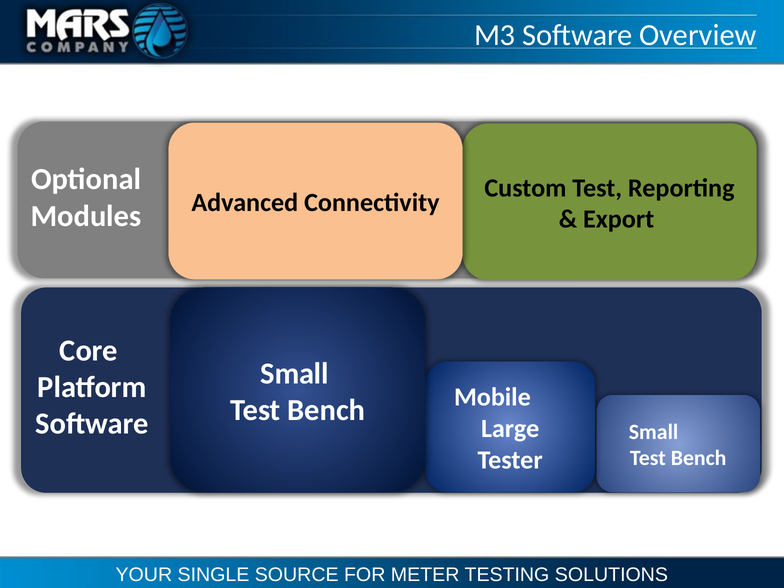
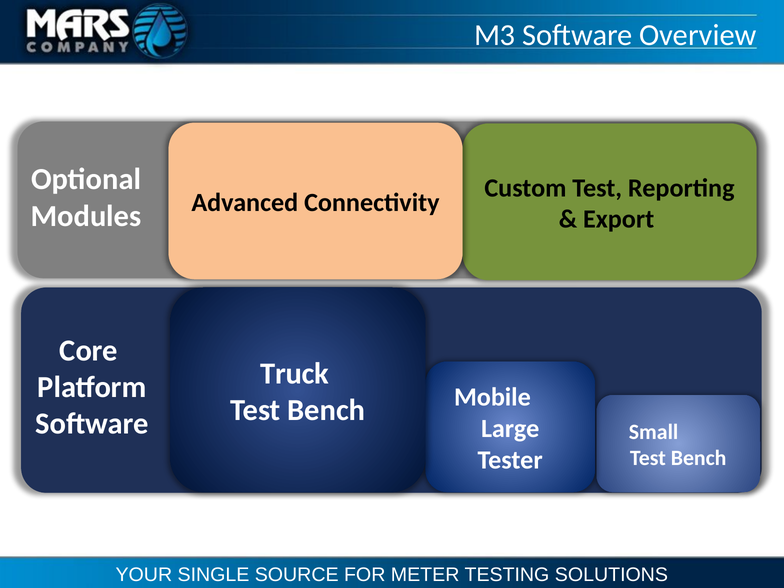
Small at (294, 374): Small -> Truck
